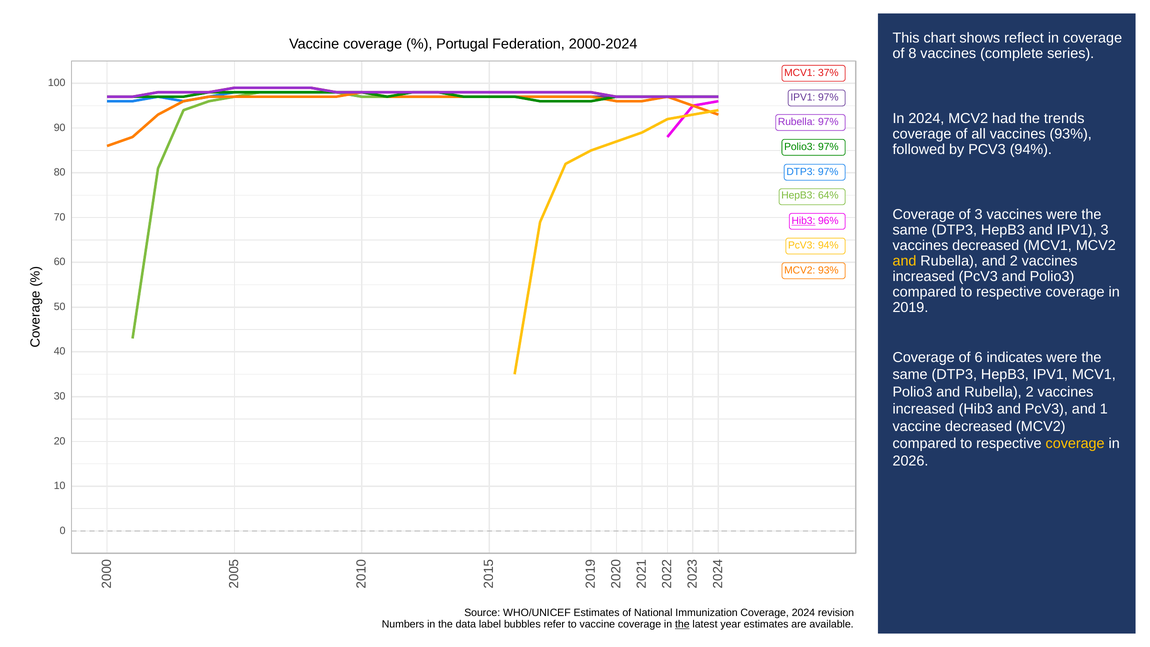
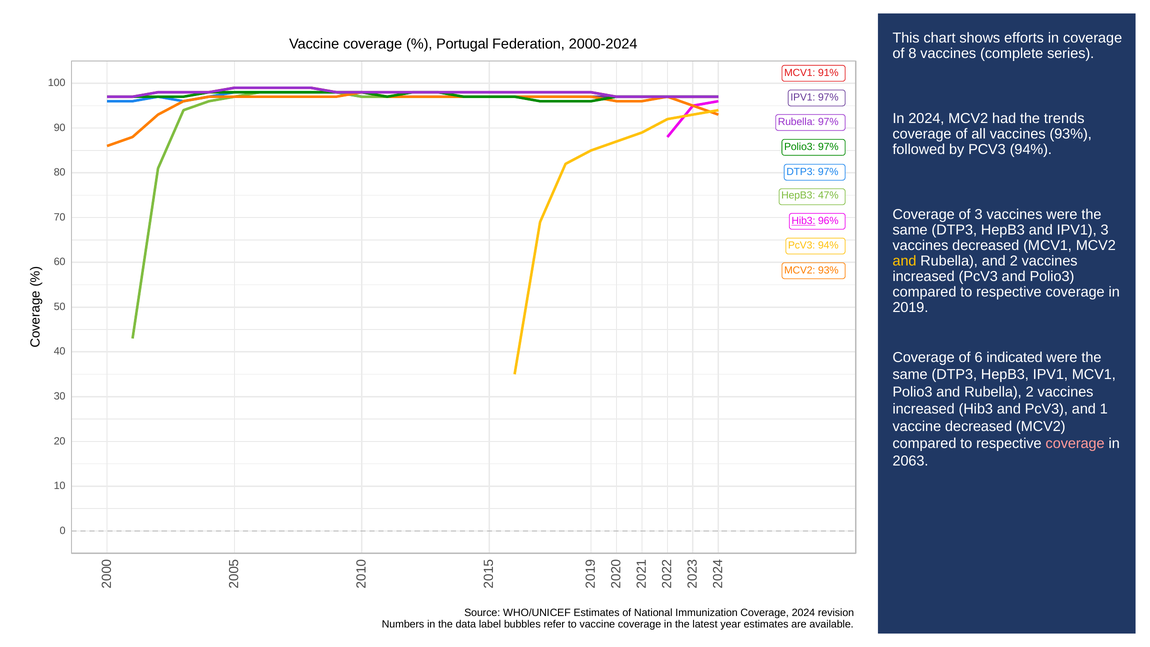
reflect: reflect -> efforts
37%: 37% -> 91%
64%: 64% -> 47%
indicates: indicates -> indicated
coverage at (1075, 444) colour: yellow -> pink
2026: 2026 -> 2063
the at (682, 624) underline: present -> none
